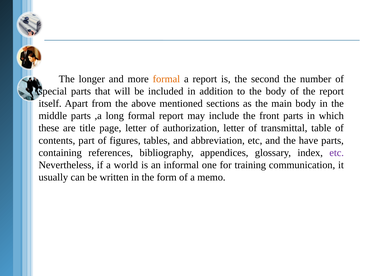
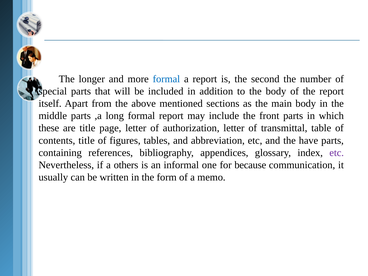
formal at (166, 79) colour: orange -> blue
contents part: part -> title
world: world -> others
training: training -> because
